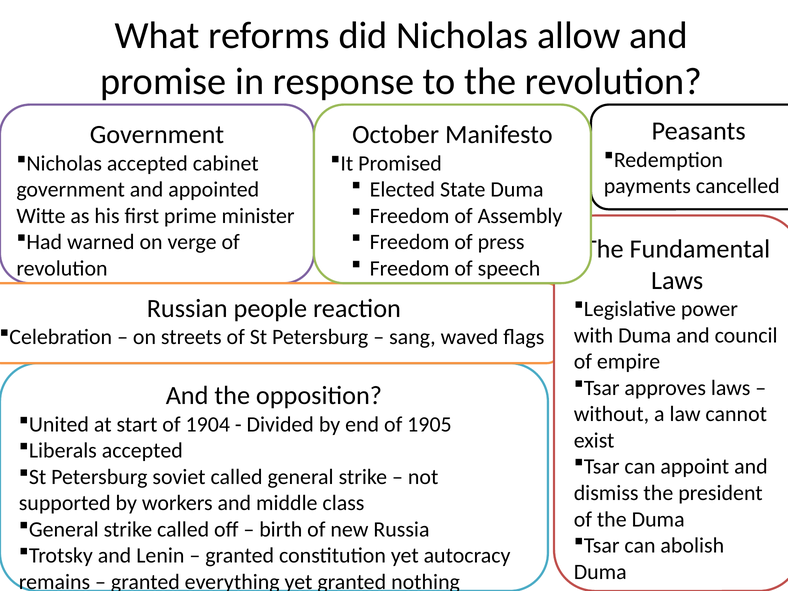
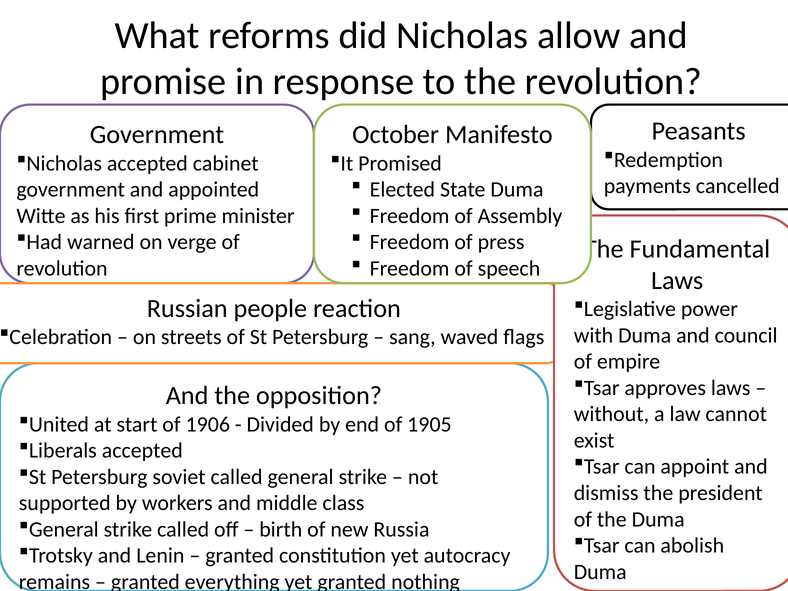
1904: 1904 -> 1906
